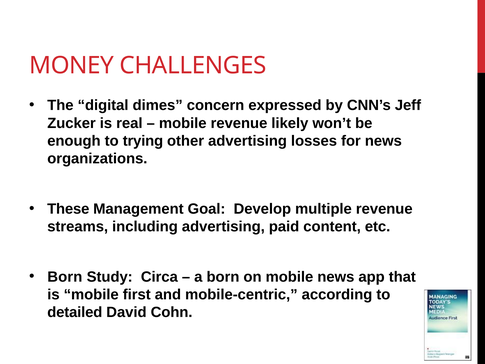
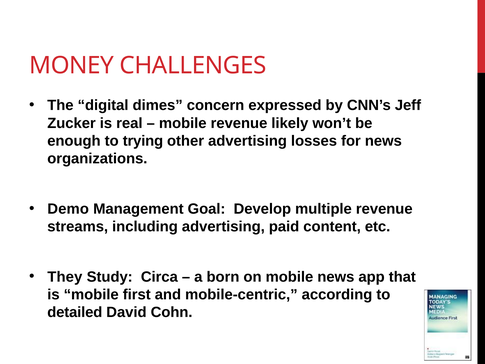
These: These -> Demo
Born at (65, 277): Born -> They
